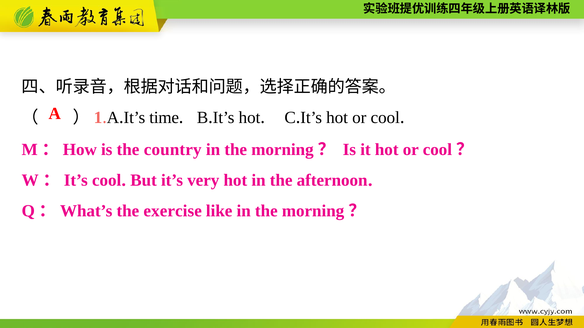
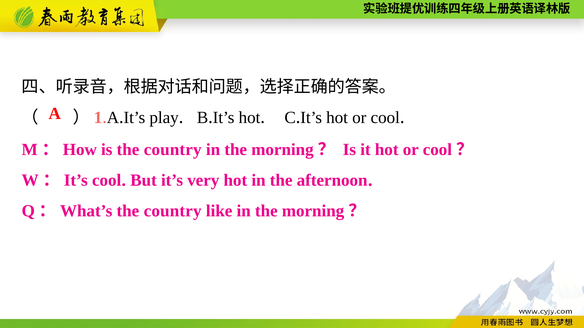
time: time -> play
exercise at (173, 211): exercise -> country
